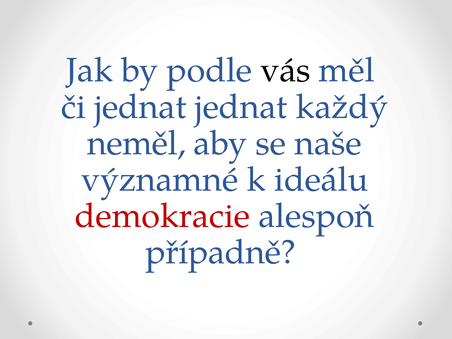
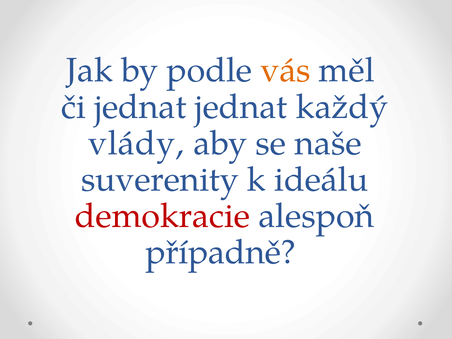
vás colour: black -> orange
neměl: neměl -> vlády
významné: významné -> suverenity
